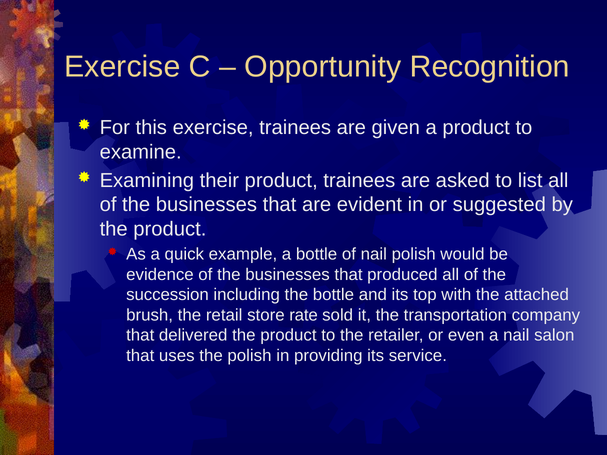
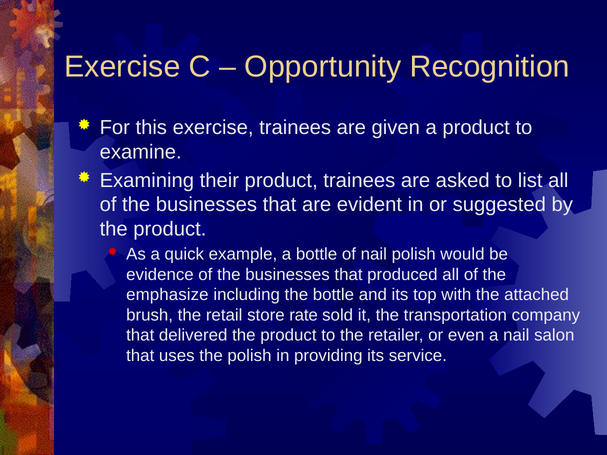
succession: succession -> emphasize
